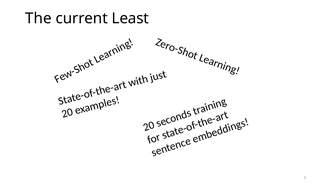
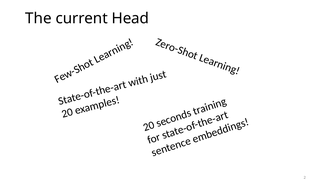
Least: Least -> Head
